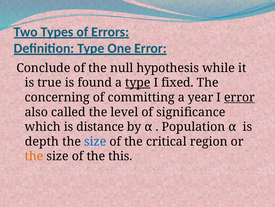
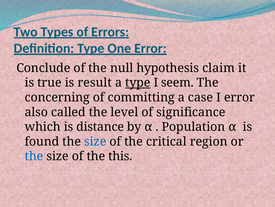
while: while -> claim
found: found -> result
fixed: fixed -> seem
year: year -> case
error at (239, 97) underline: present -> none
depth: depth -> found
the at (34, 156) colour: orange -> blue
